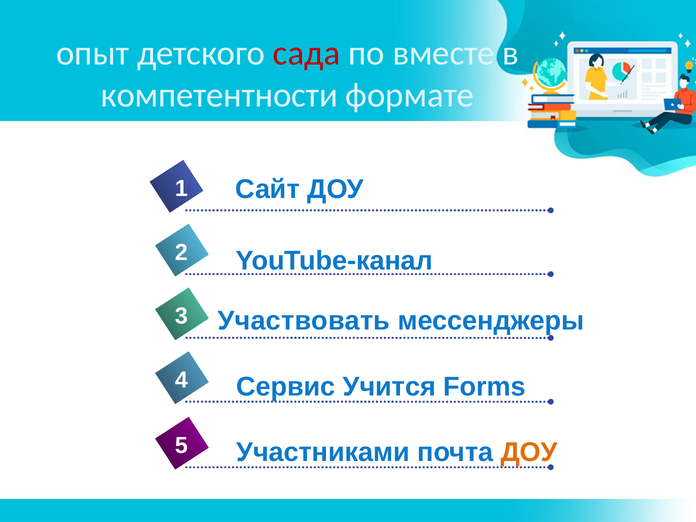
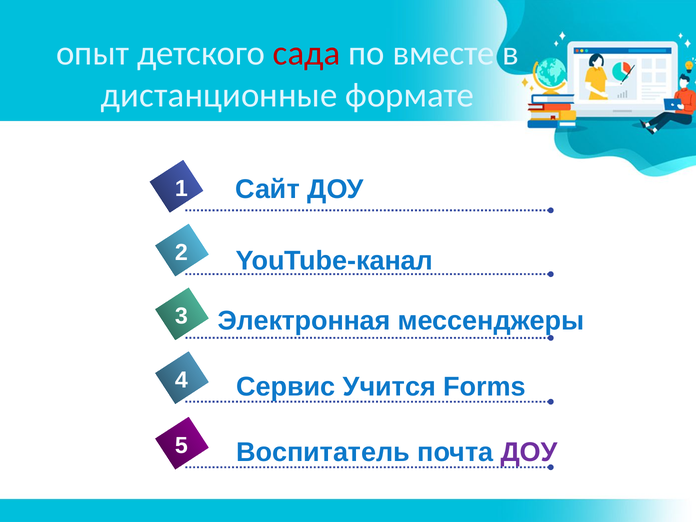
компетентности: компетентности -> дистанционные
Участвовать: Участвовать -> Электронная
Участниками: Участниками -> Воспитатель
ДОУ at (529, 452) colour: orange -> purple
